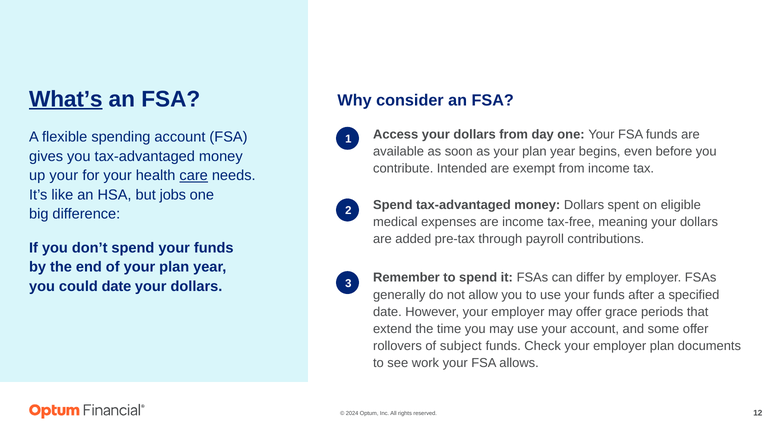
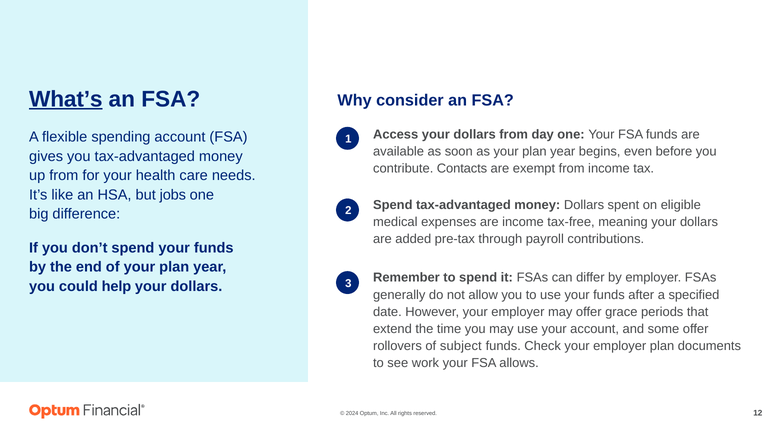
Intended: Intended -> Contacts
up your: your -> from
care underline: present -> none
could date: date -> help
